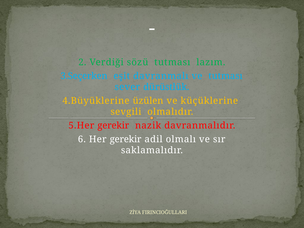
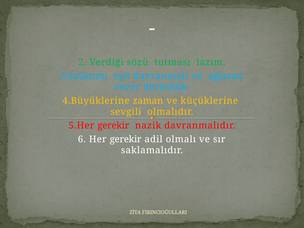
3.Seçerken: 3.Seçerken -> 3.Sırlarımı
ve tutması: tutması -> ağlayan
üzülen: üzülen -> zaman
